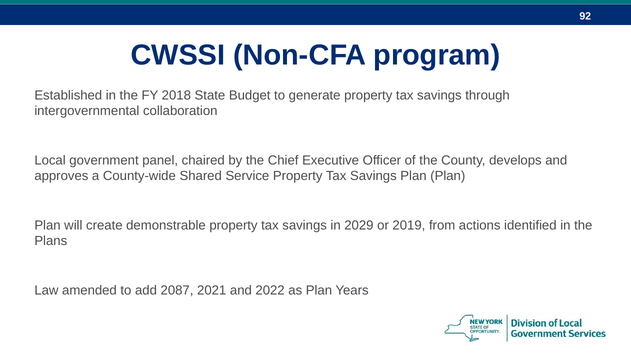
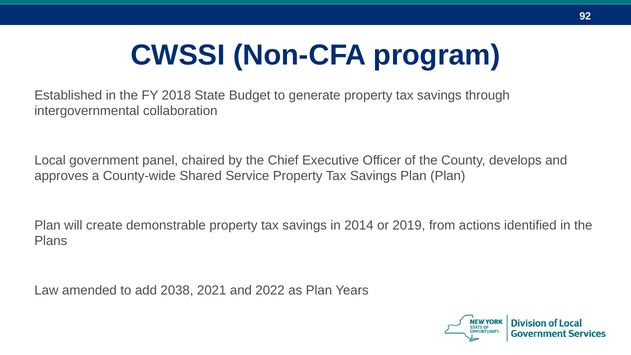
2029: 2029 -> 2014
2087: 2087 -> 2038
